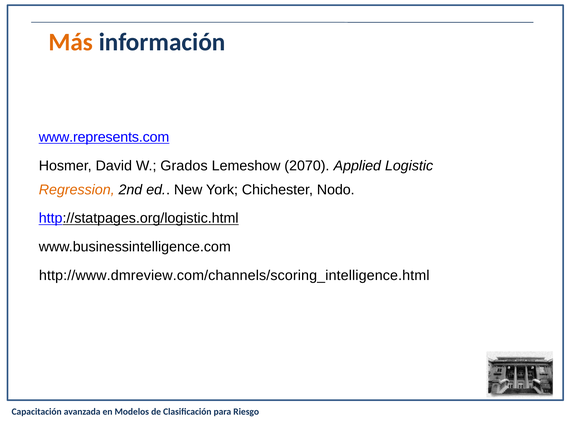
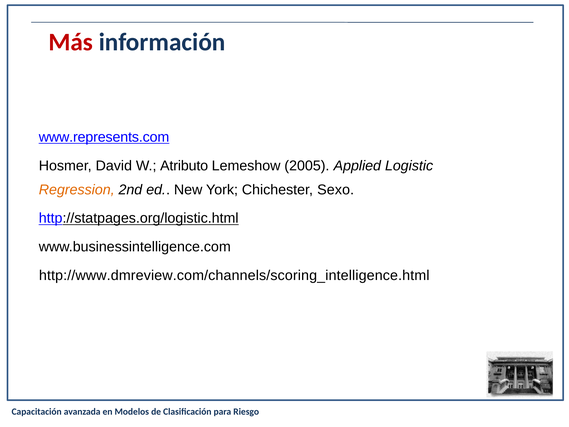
Más colour: orange -> red
Grados: Grados -> Atributo
2070: 2070 -> 2005
Nodo: Nodo -> Sexo
